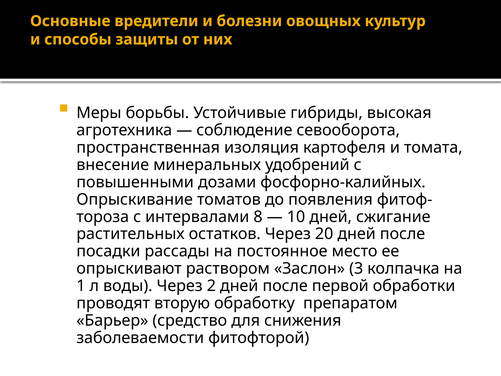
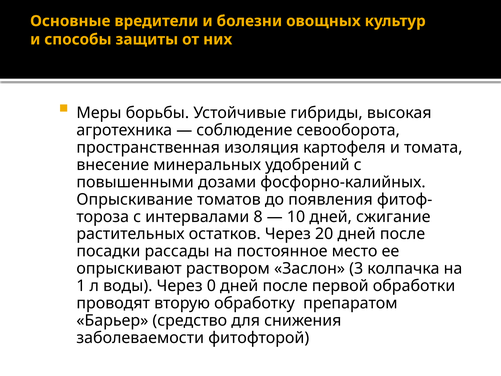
2: 2 -> 0
